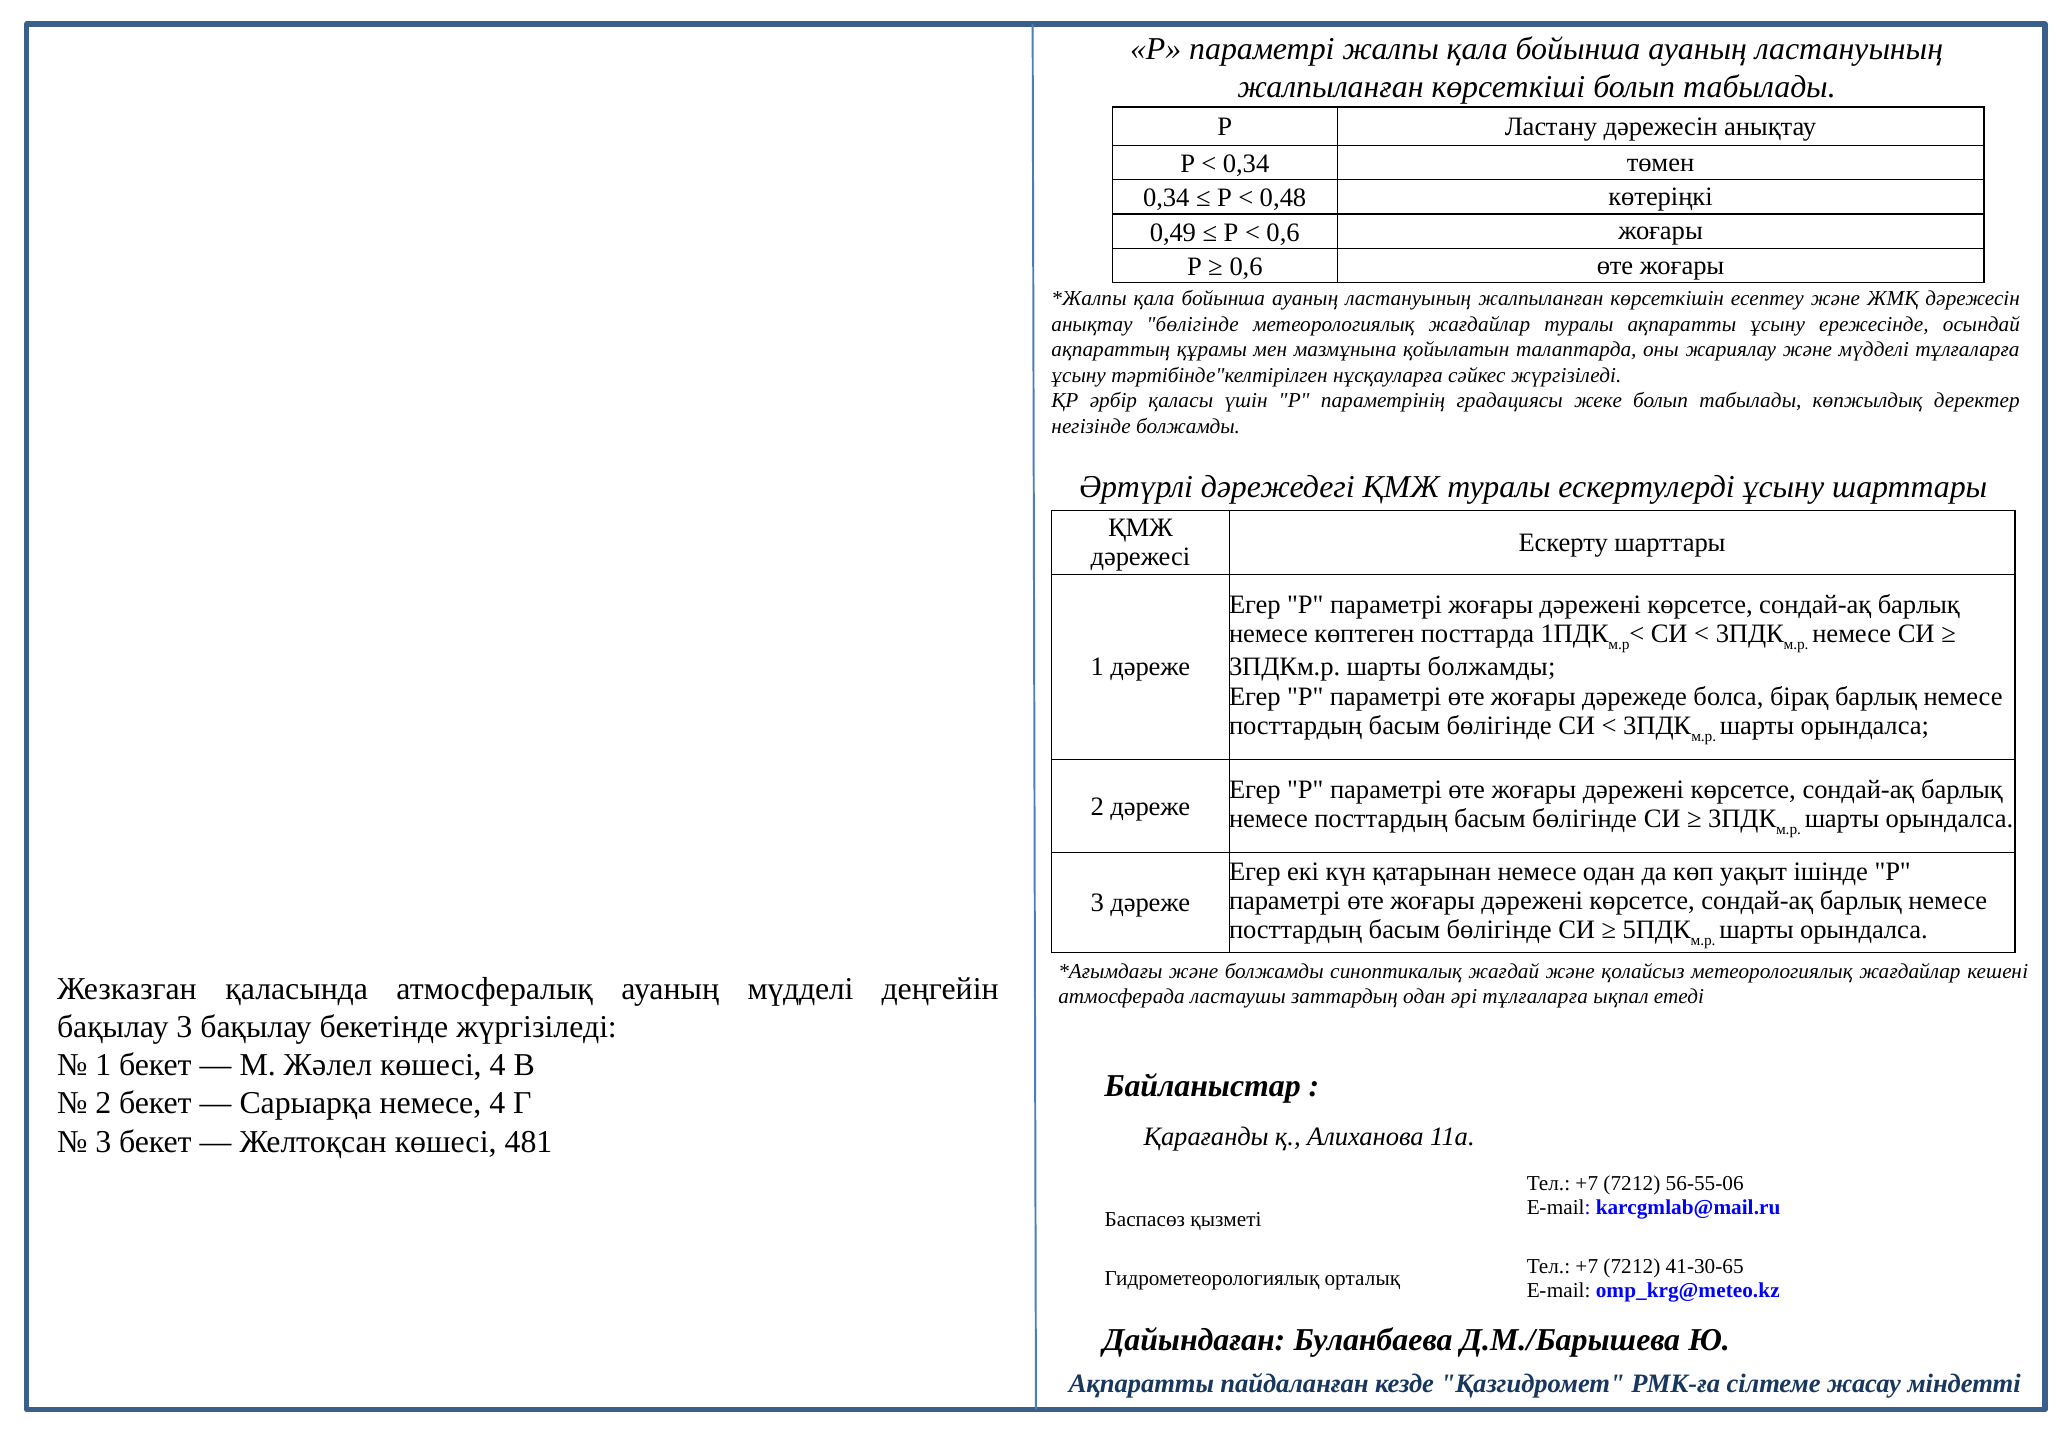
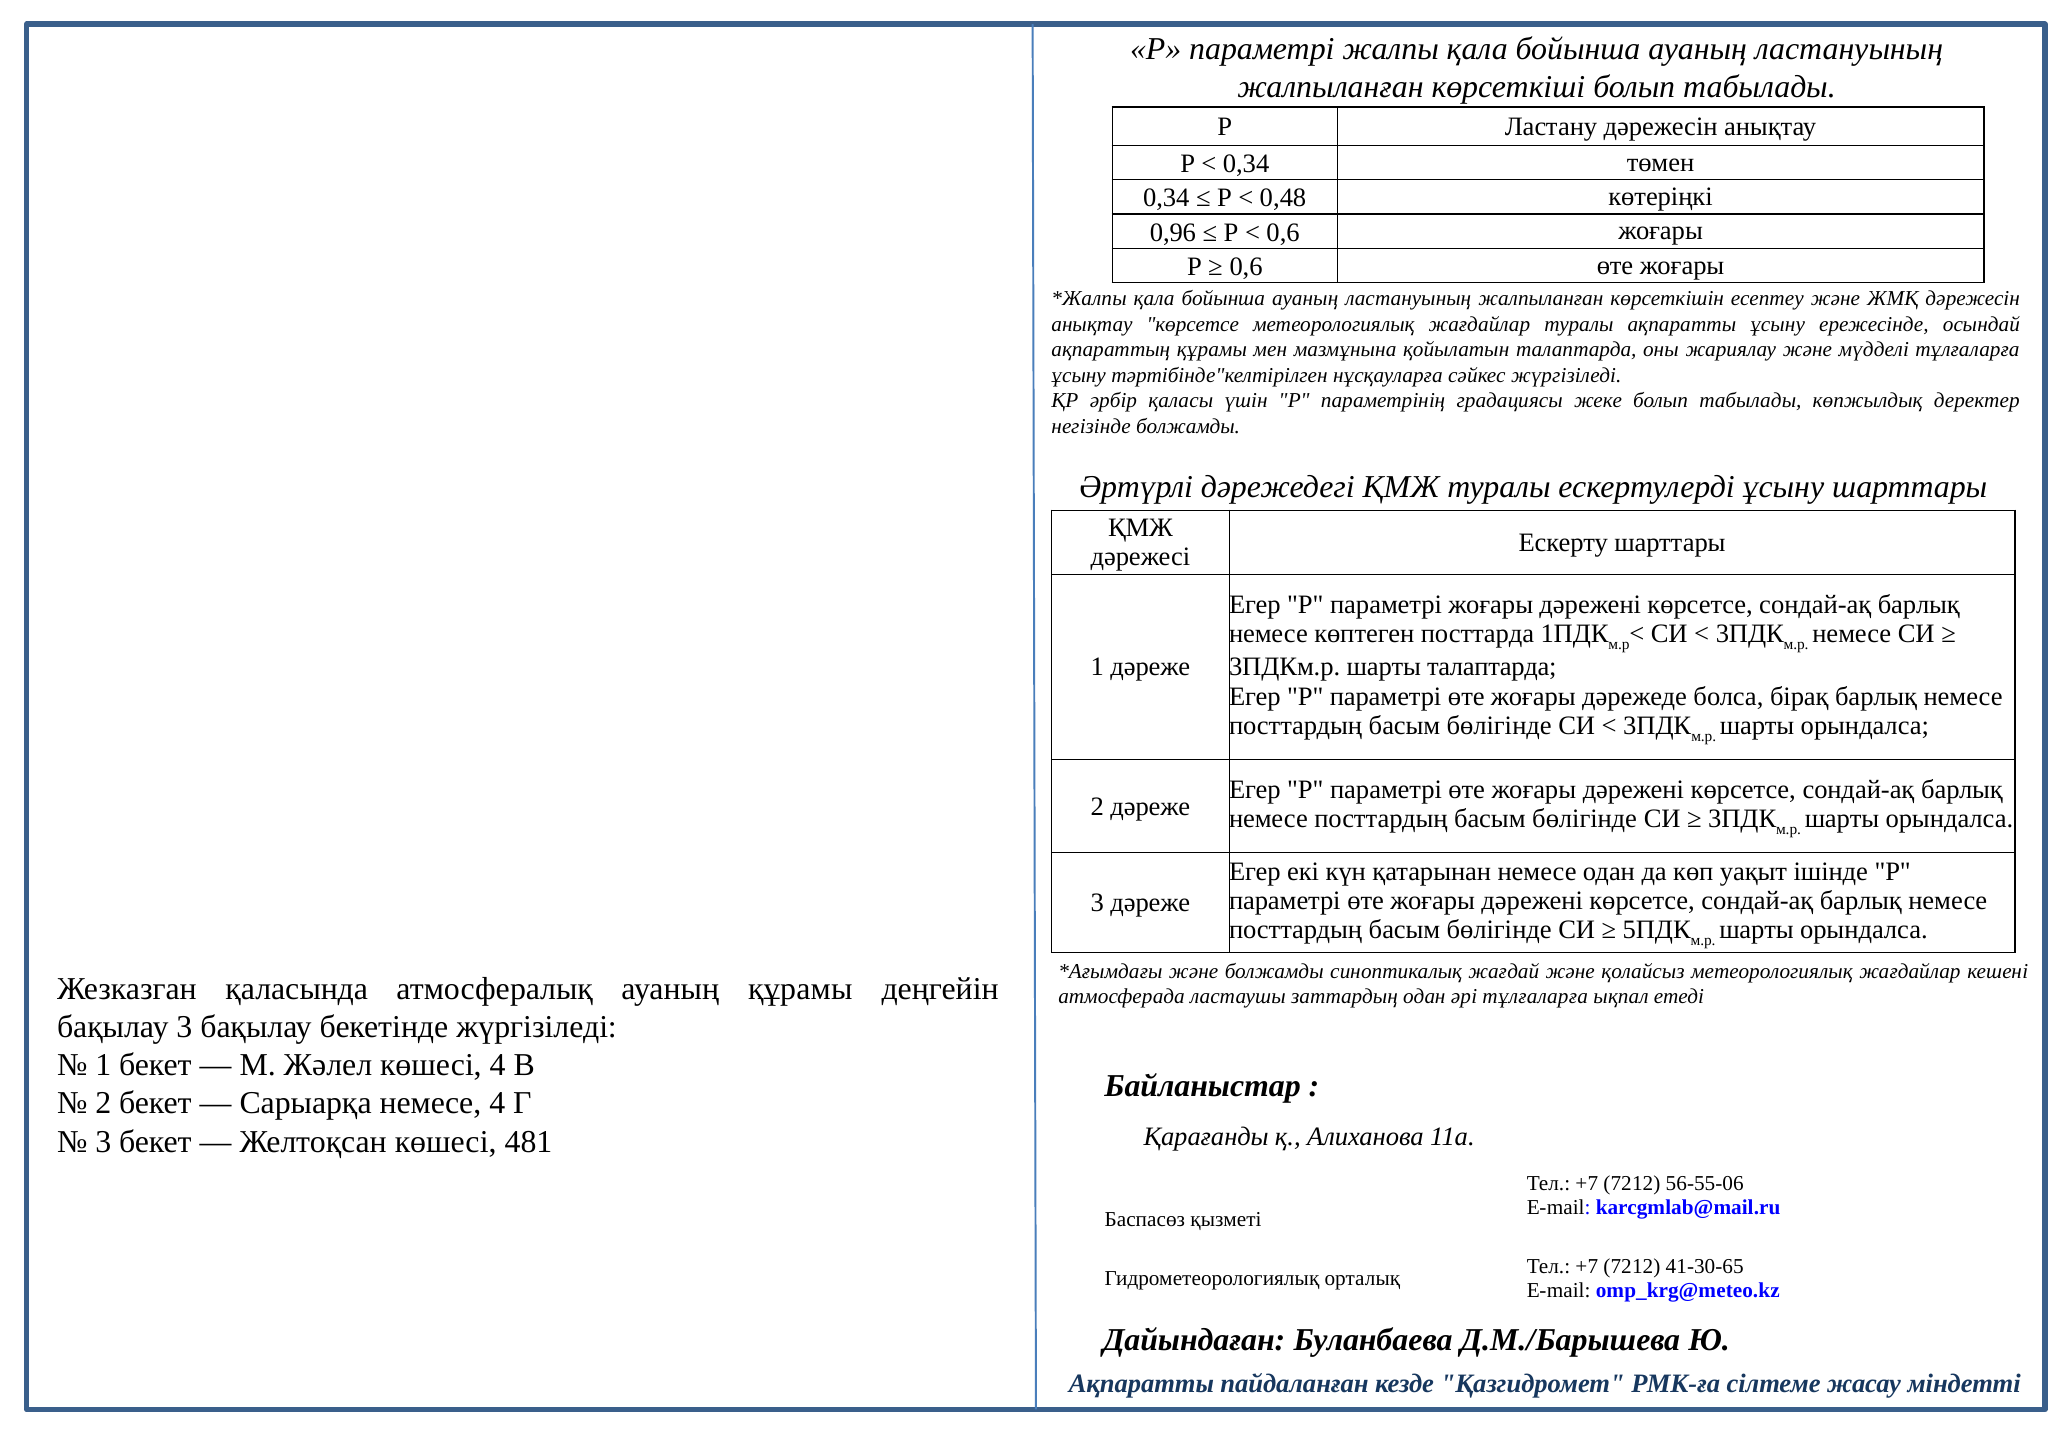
0,49: 0,49 -> 0,96
анықтау бөлігінде: бөлігінде -> көрсетсе
шарты болжамды: болжамды -> талаптарда
ауаның мүдделі: мүдделі -> құрамы
